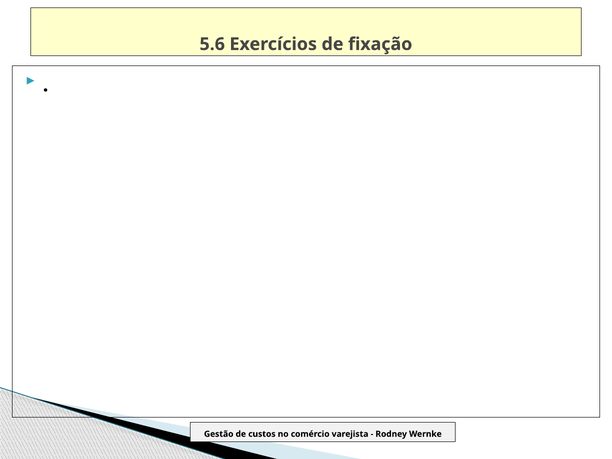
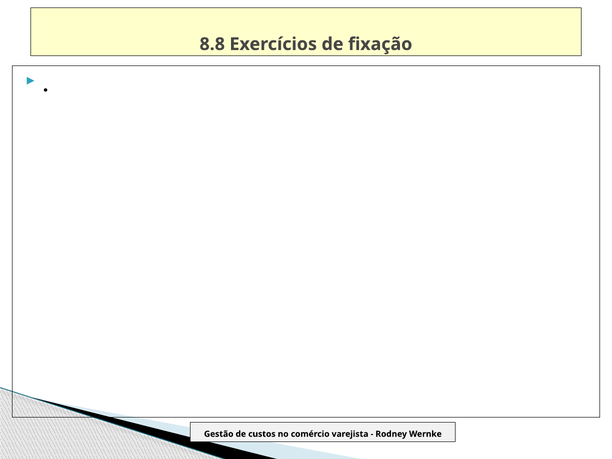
5.6: 5.6 -> 8.8
